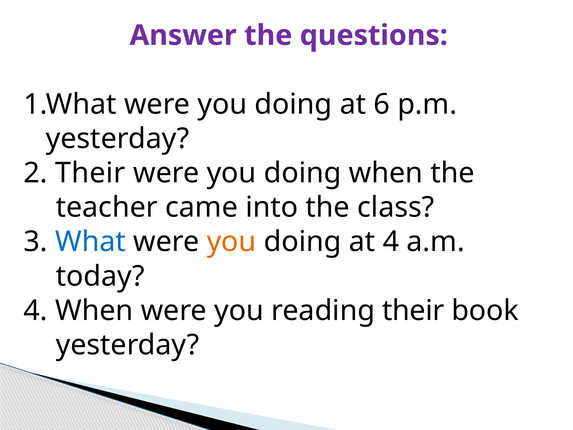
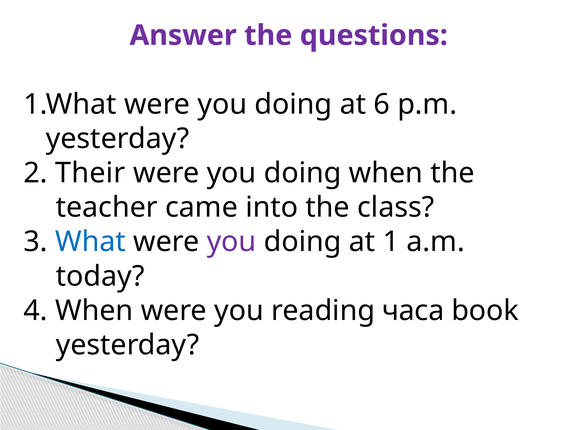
you at (232, 242) colour: orange -> purple
at 4: 4 -> 1
reading their: their -> часа
